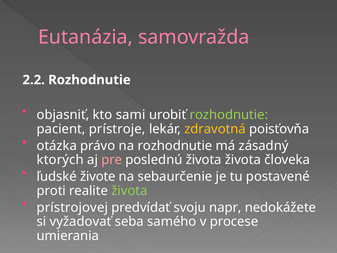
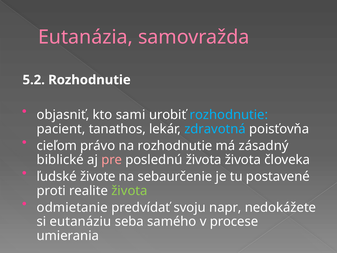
2.2: 2.2 -> 5.2
rozhodnutie at (229, 115) colour: light green -> light blue
prístroje: prístroje -> tanathos
zdravotná colour: yellow -> light blue
otázka: otázka -> cieľom
ktorých: ktorých -> biblické
prístrojovej: prístrojovej -> odmietanie
vyžadovať: vyžadovať -> eutanáziu
